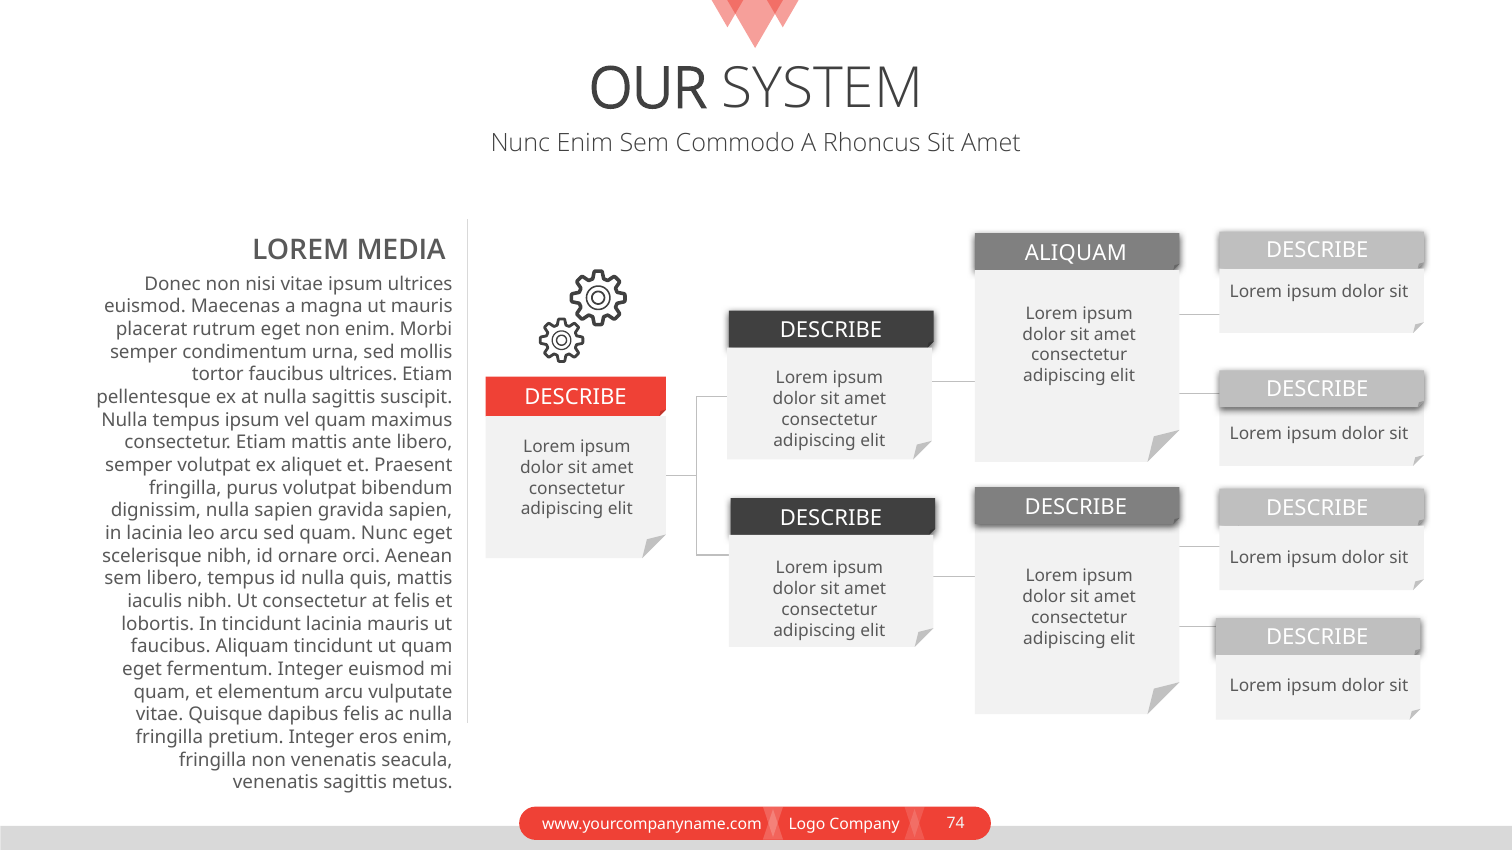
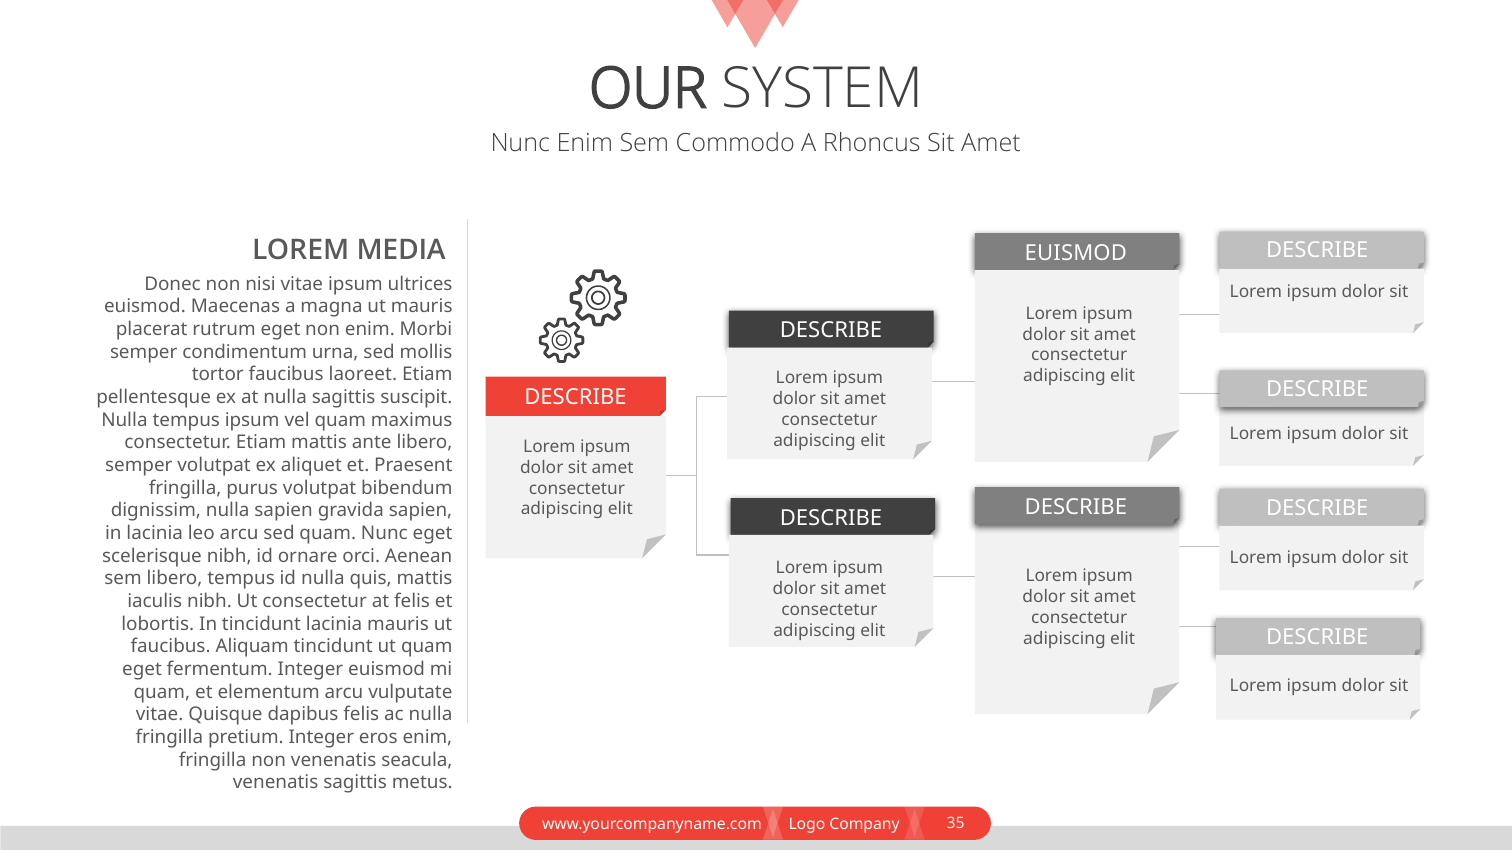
ALIQUAM at (1076, 253): ALIQUAM -> EUISMOD
faucibus ultrices: ultrices -> laoreet
74: 74 -> 35
